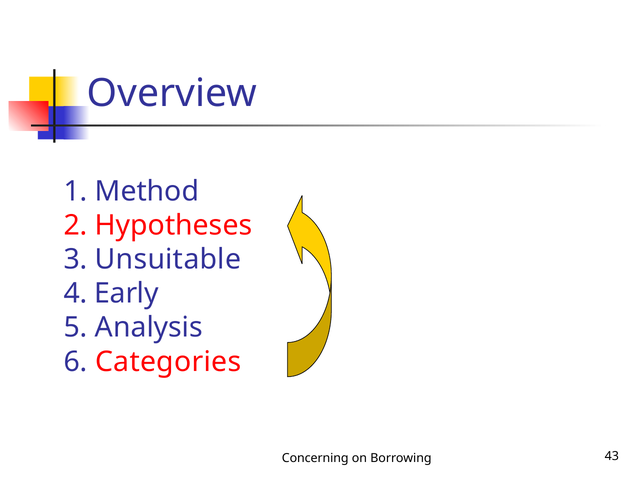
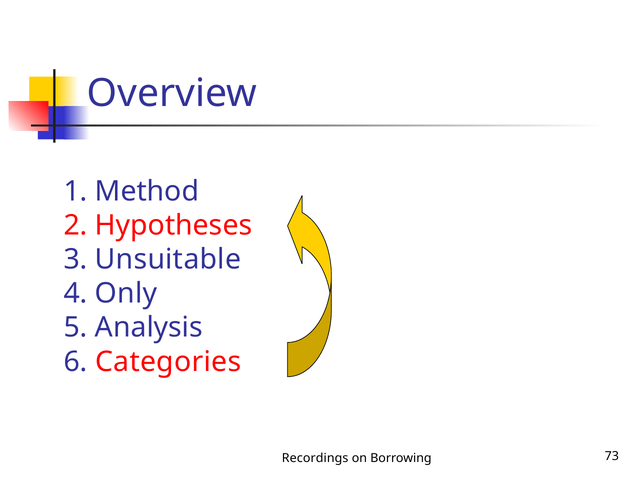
Early: Early -> Only
Concerning: Concerning -> Recordings
43: 43 -> 73
